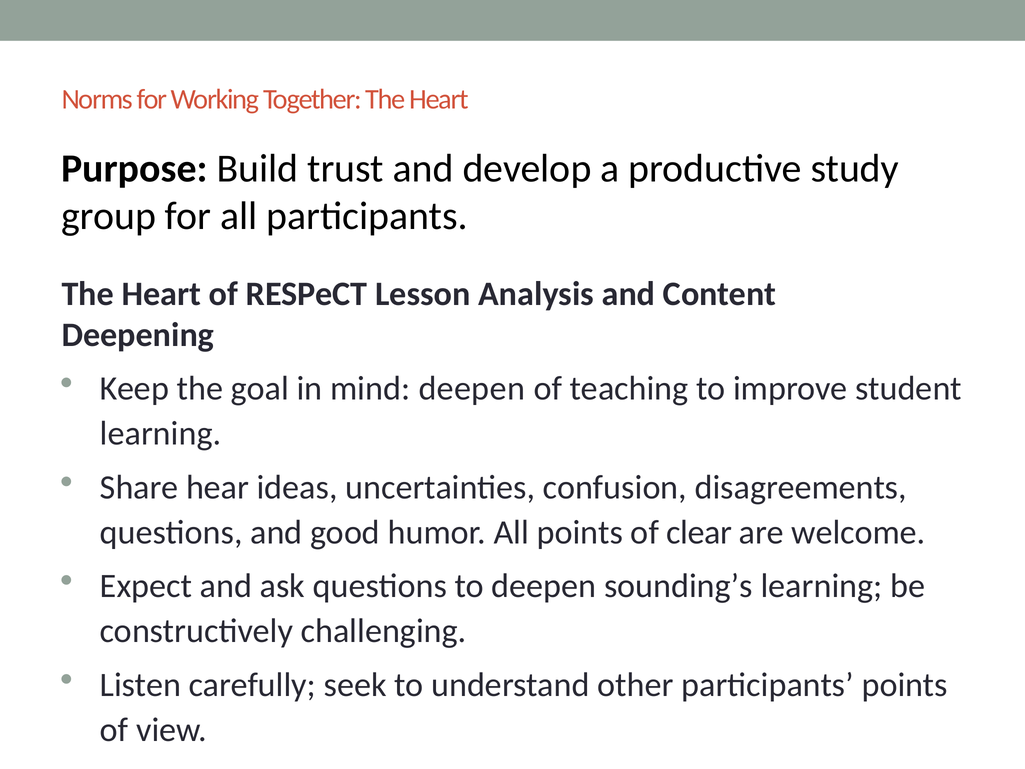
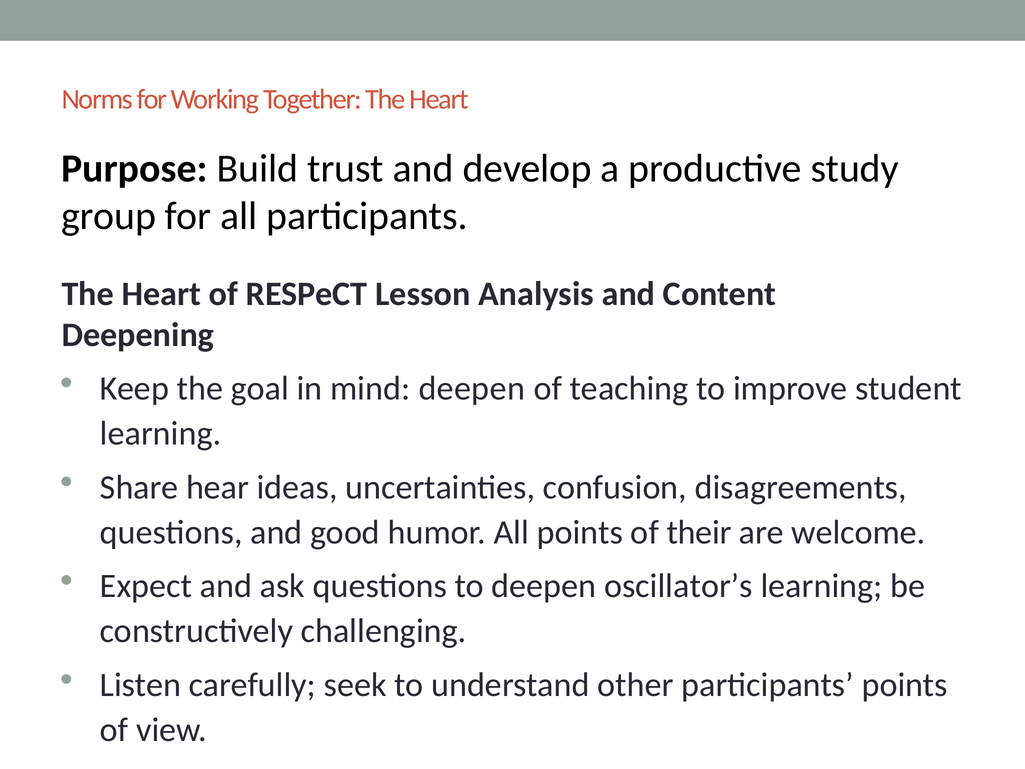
clear: clear -> their
sounding’s: sounding’s -> oscillator’s
